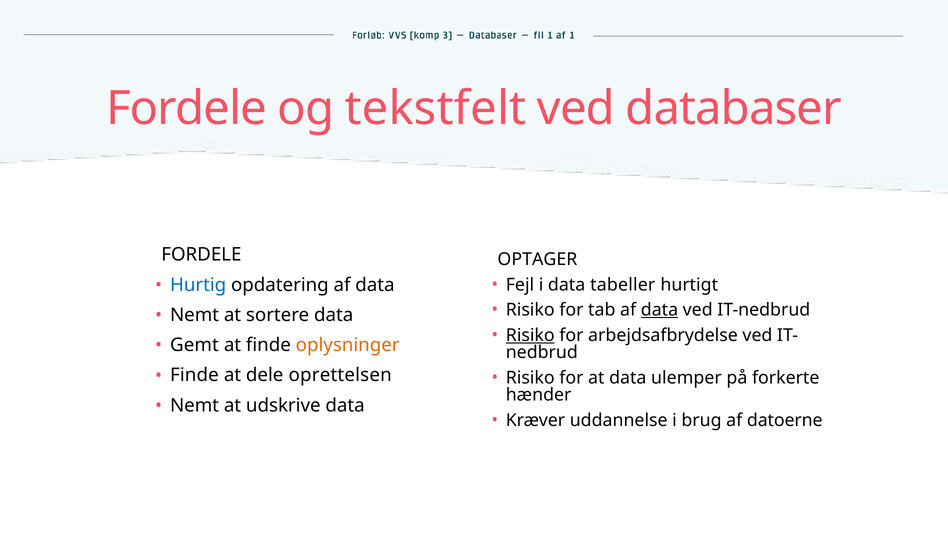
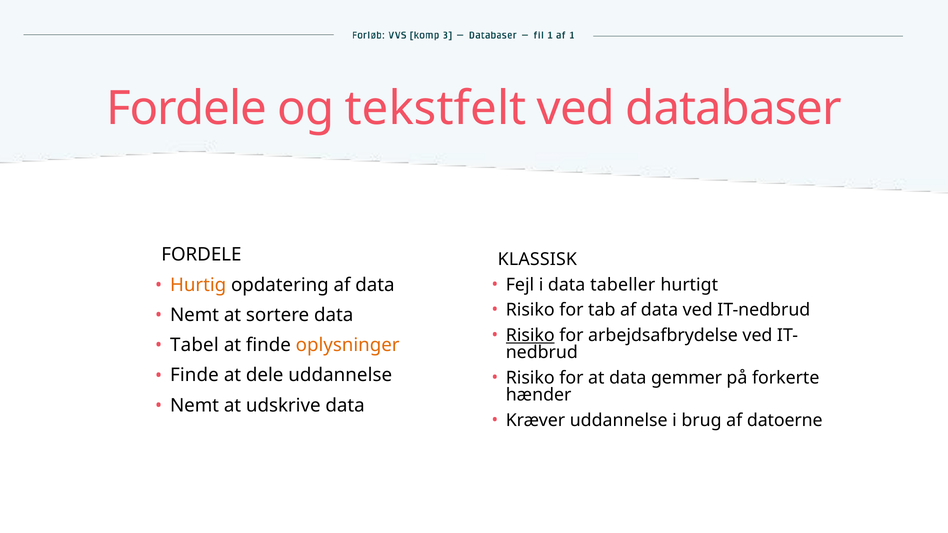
OPTAGER: OPTAGER -> KLASSISK
Hurtig colour: blue -> orange
data at (659, 310) underline: present -> none
Gemt: Gemt -> Tabel
dele oprettelsen: oprettelsen -> uddannelse
ulemper: ulemper -> gemmer
